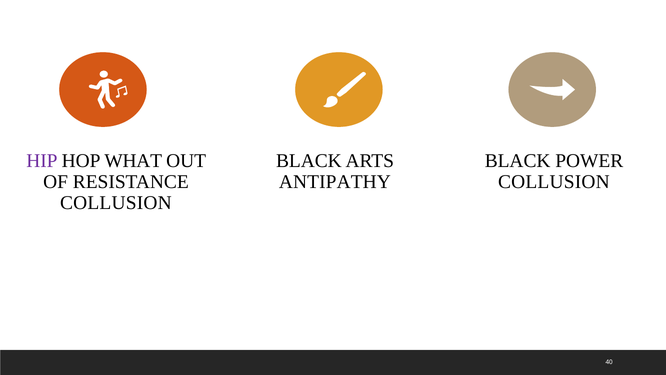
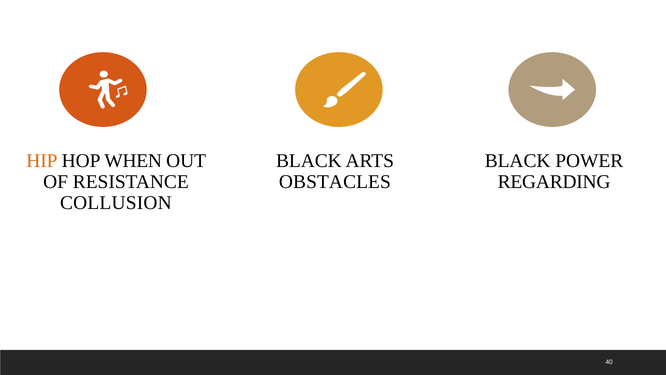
HIP colour: purple -> orange
WHAT: WHAT -> WHEN
ANTIPATHY: ANTIPATHY -> OBSTACLES
COLLUSION at (554, 181): COLLUSION -> REGARDING
